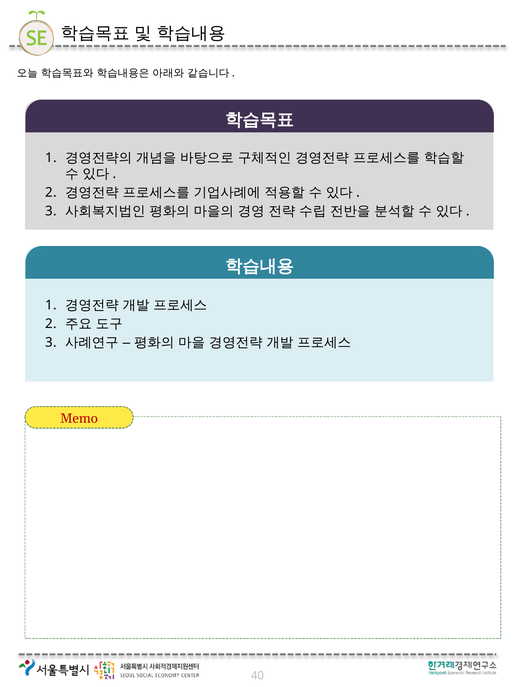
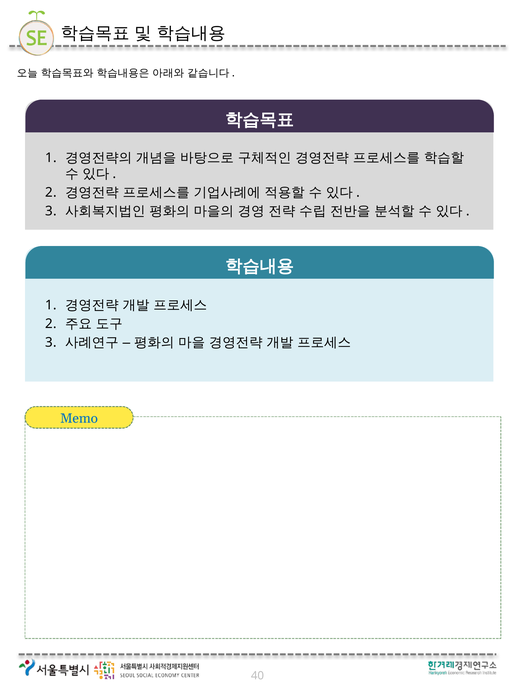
Memo colour: red -> blue
